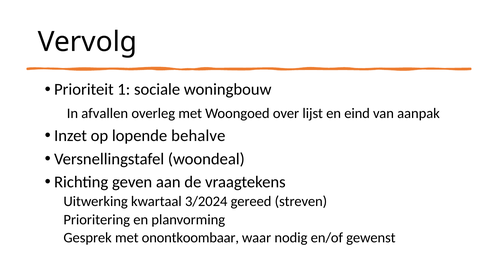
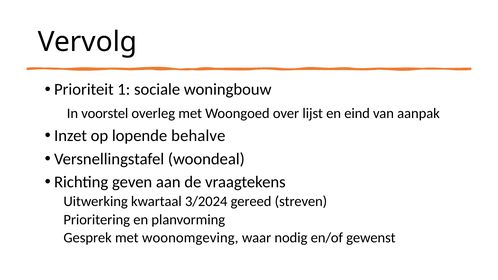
afvallen: afvallen -> voorstel
onontkoombaar: onontkoombaar -> woonomgeving
